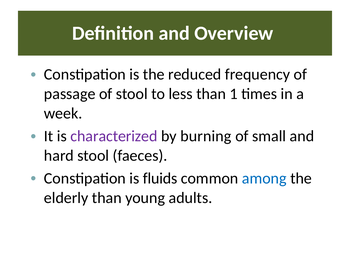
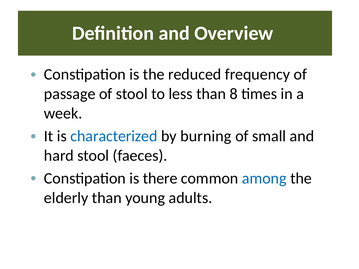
1: 1 -> 8
characterized colour: purple -> blue
fluids: fluids -> there
